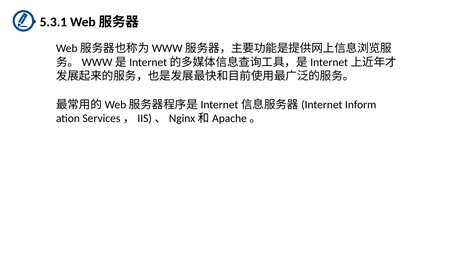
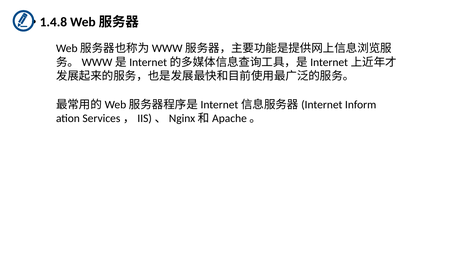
5.3.1: 5.3.1 -> 1.4.8
